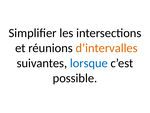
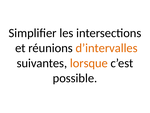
lorsque colour: blue -> orange
